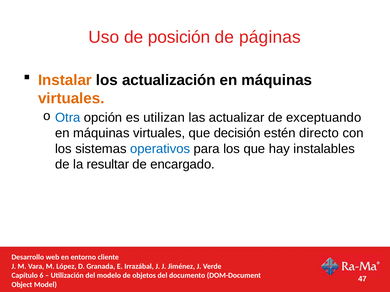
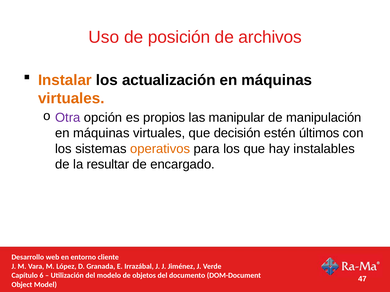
páginas: páginas -> archivos
Otra colour: blue -> purple
utilizan: utilizan -> propios
actualizar: actualizar -> manipular
exceptuando: exceptuando -> manipulación
directo: directo -> últimos
operativos colour: blue -> orange
